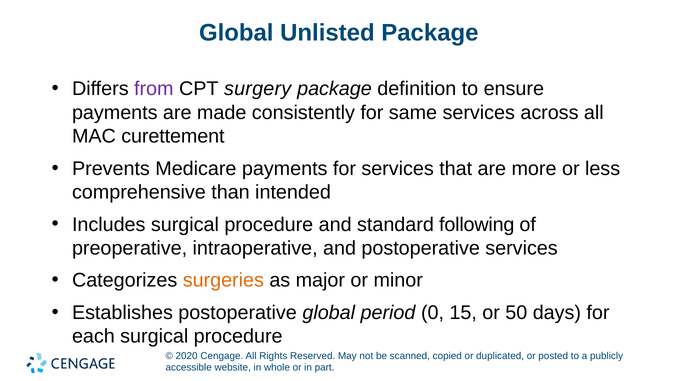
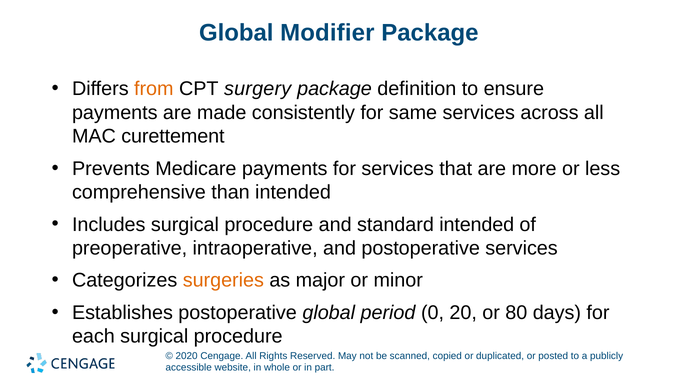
Unlisted: Unlisted -> Modifier
from colour: purple -> orange
standard following: following -> intended
15: 15 -> 20
50: 50 -> 80
